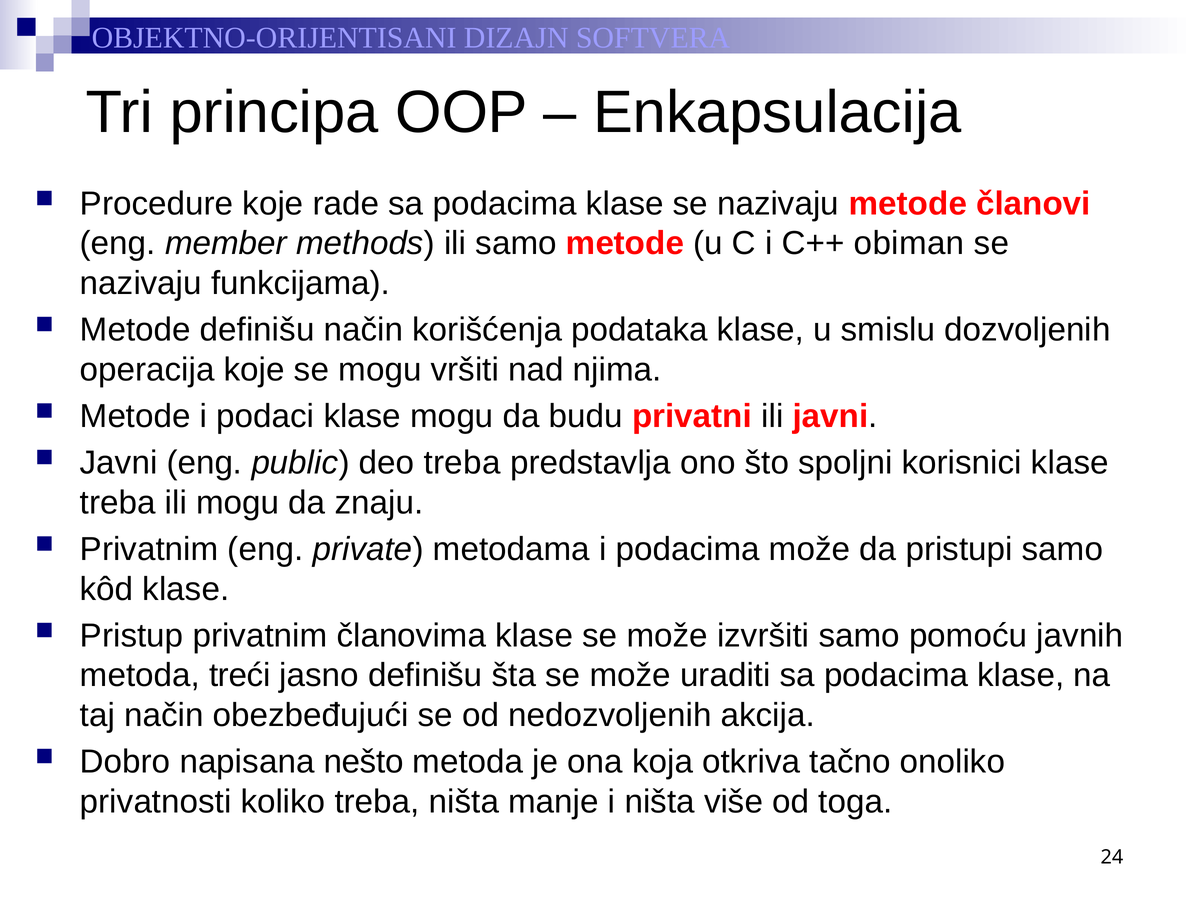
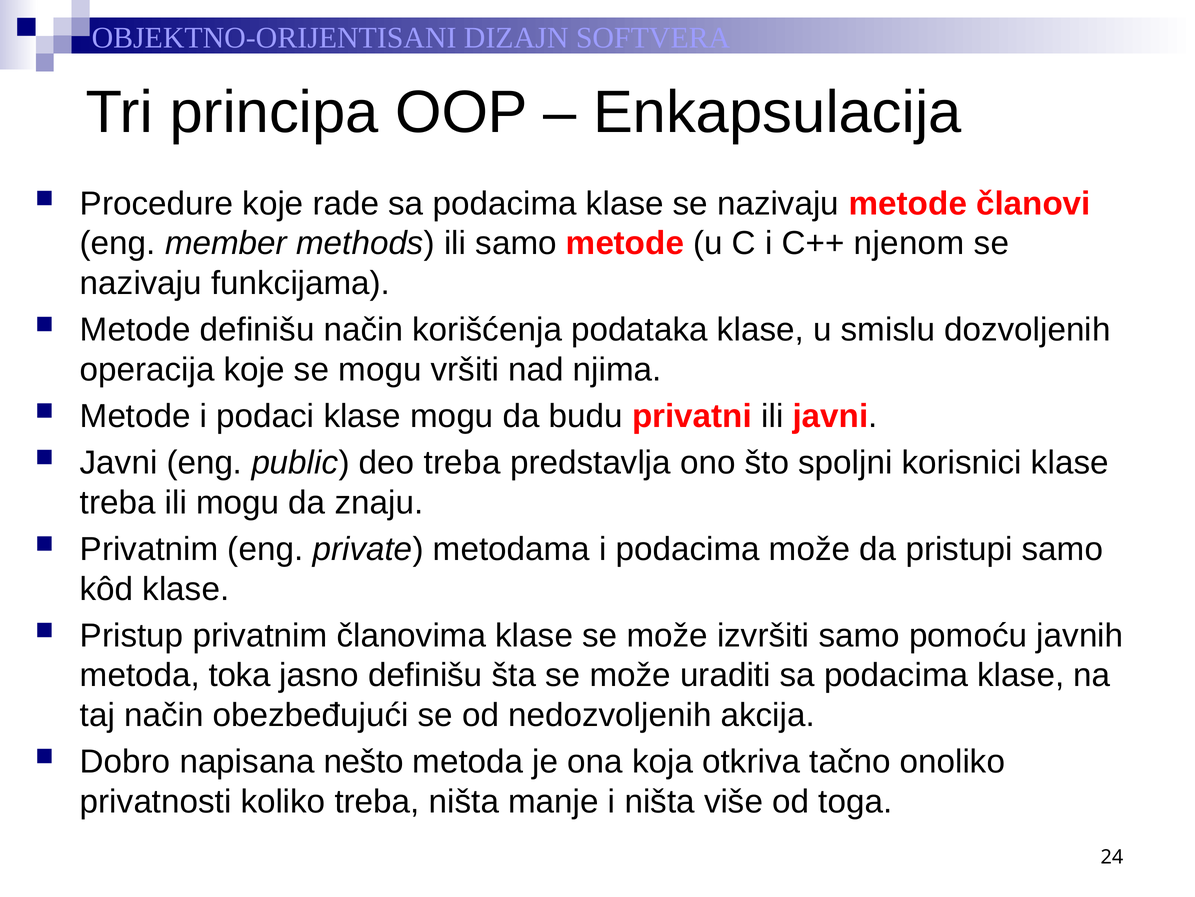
obiman: obiman -> njenom
treći: treći -> toka
